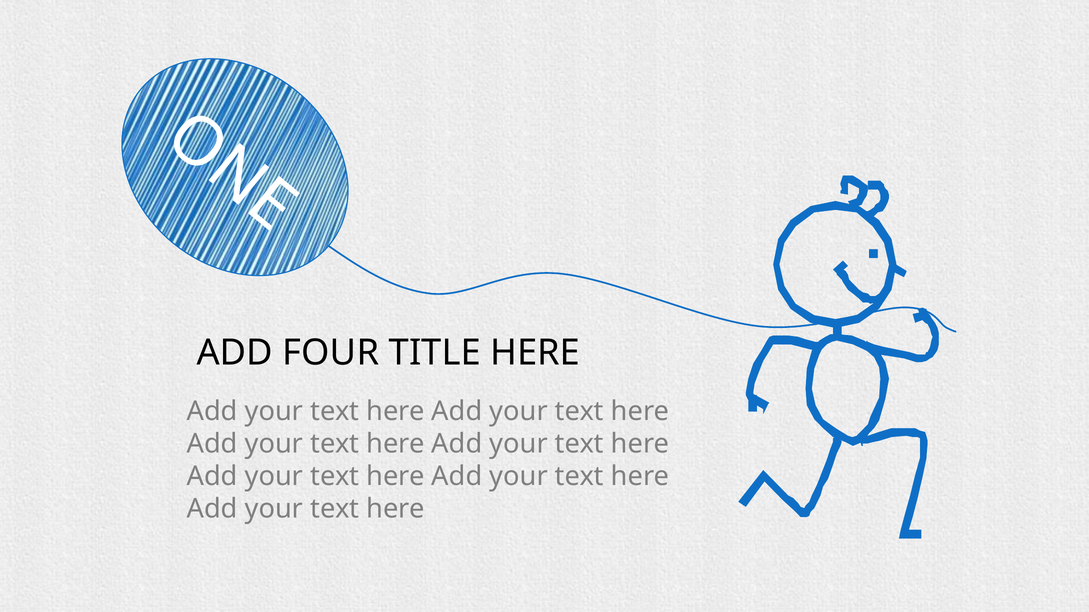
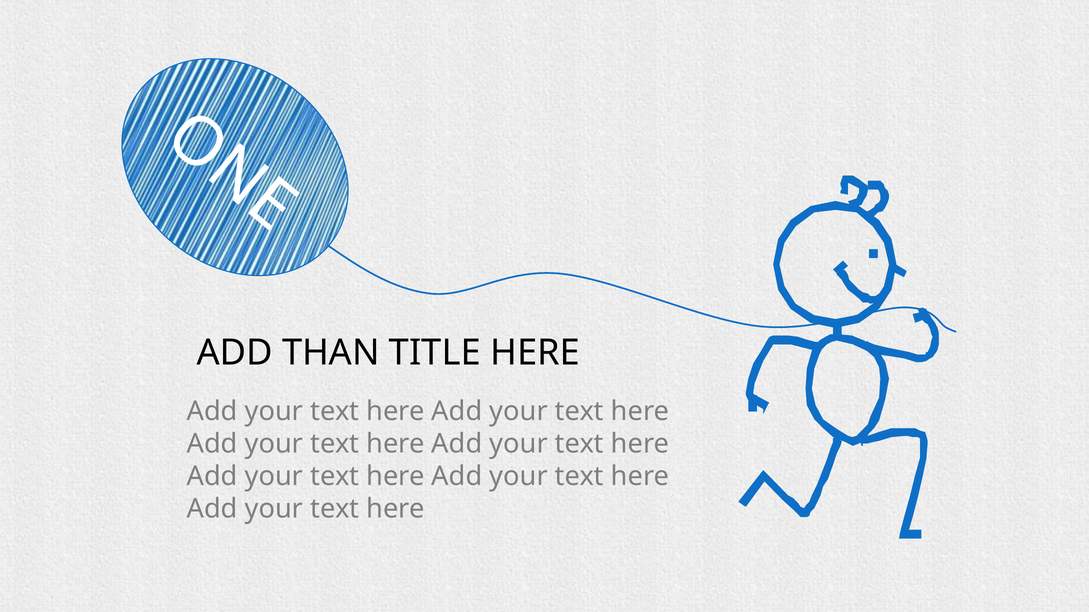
FOUR: FOUR -> THAN
